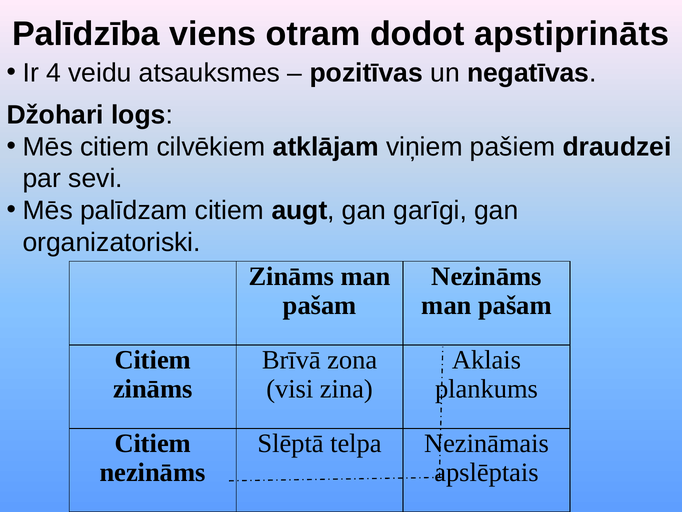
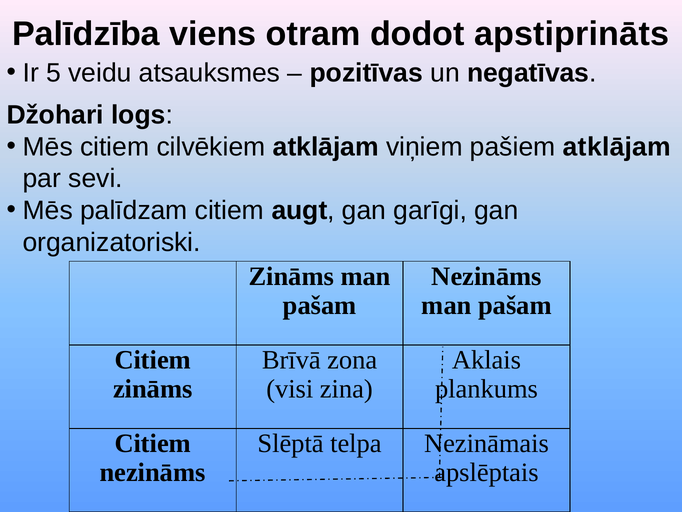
4: 4 -> 5
pašiem draudzei: draudzei -> atklājam
